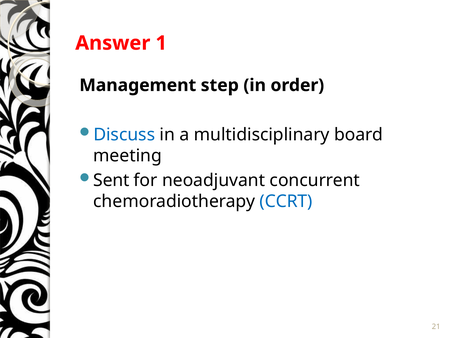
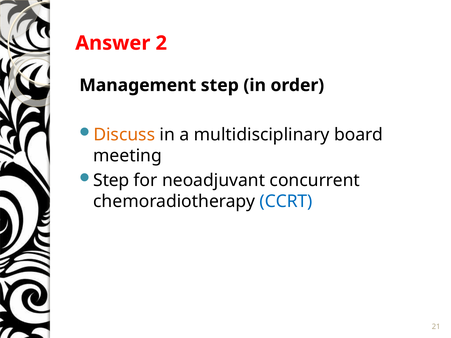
1: 1 -> 2
Discuss colour: blue -> orange
Sent at (111, 181): Sent -> Step
